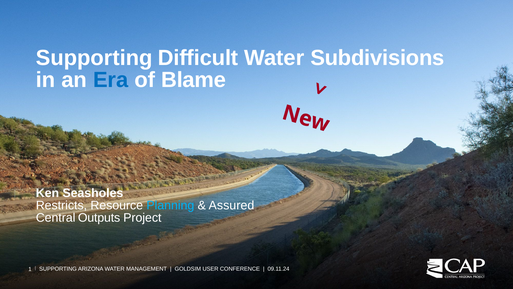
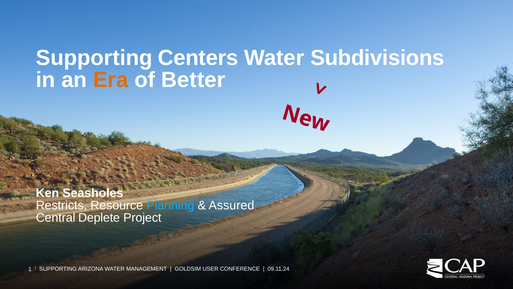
Difficult: Difficult -> Centers
Era colour: blue -> orange
Blame: Blame -> Better
Outputs: Outputs -> Deplete
